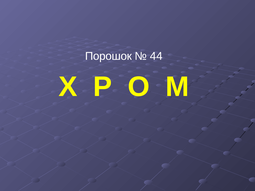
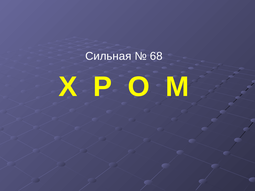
Порошок: Порошок -> Сильная
44: 44 -> 68
